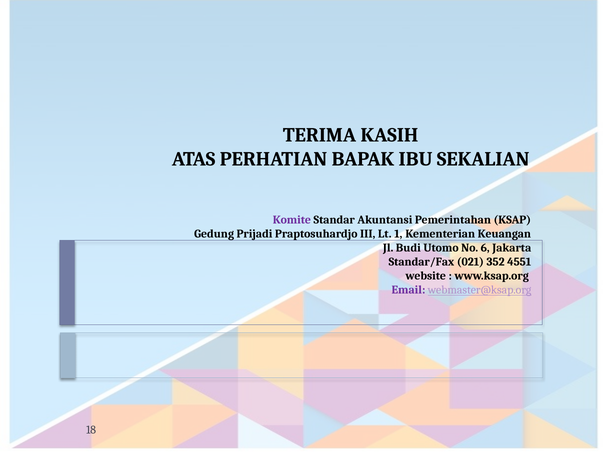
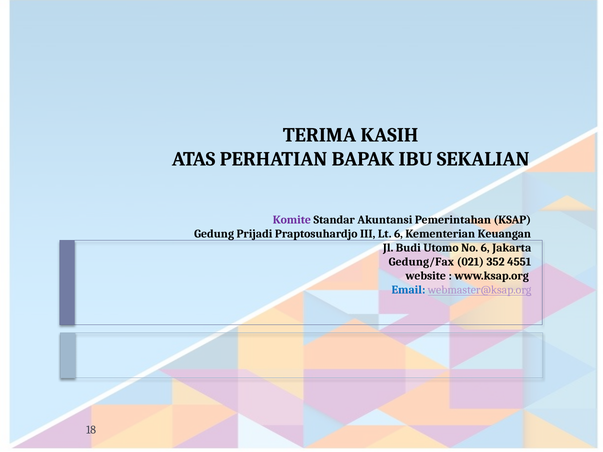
Lt 1: 1 -> 6
Standar/Fax: Standar/Fax -> Gedung/Fax
Email colour: purple -> blue
